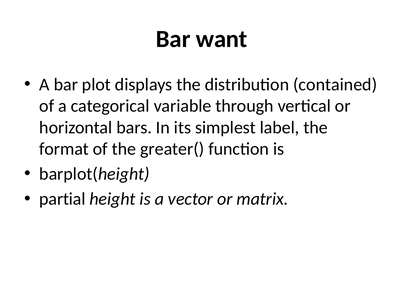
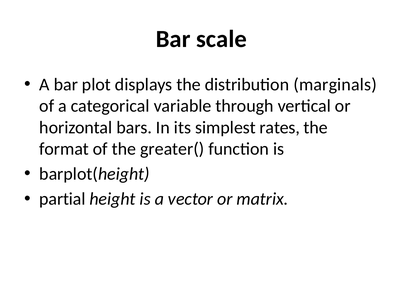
want: want -> scale
contained: contained -> marginals
label: label -> rates
